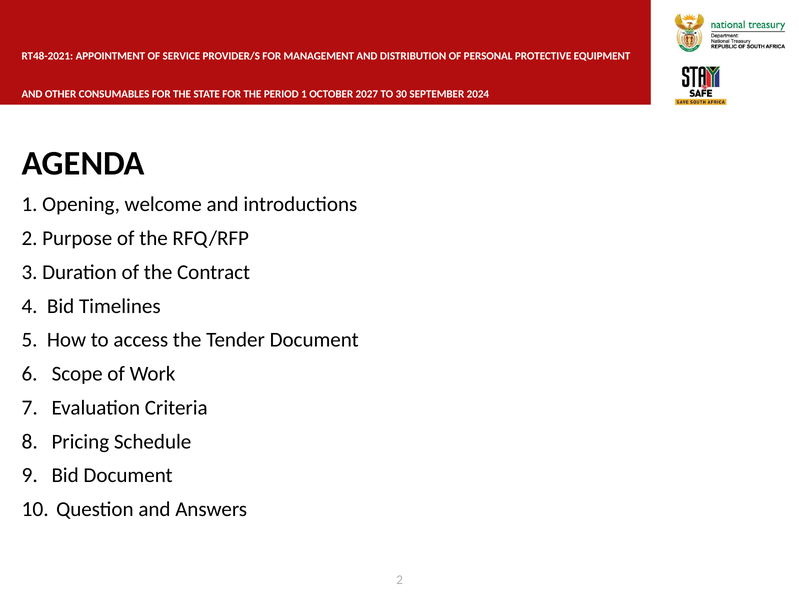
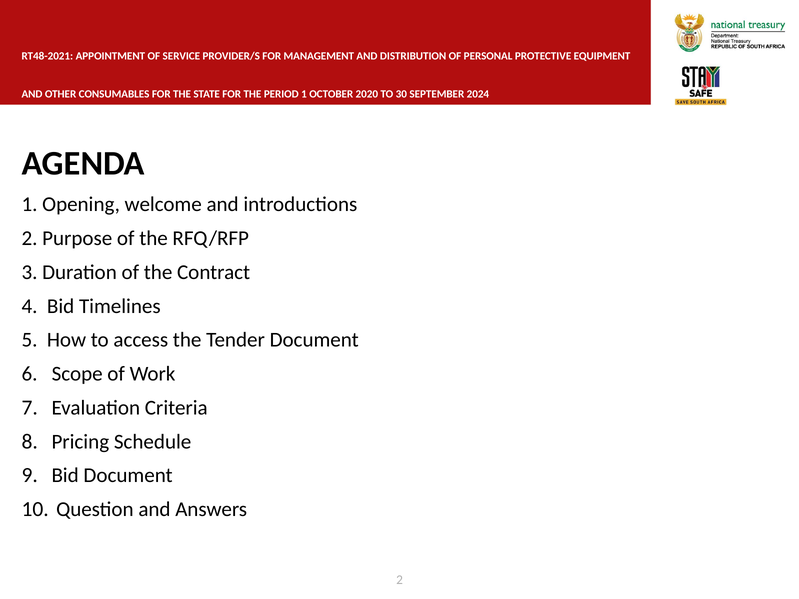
2027: 2027 -> 2020
